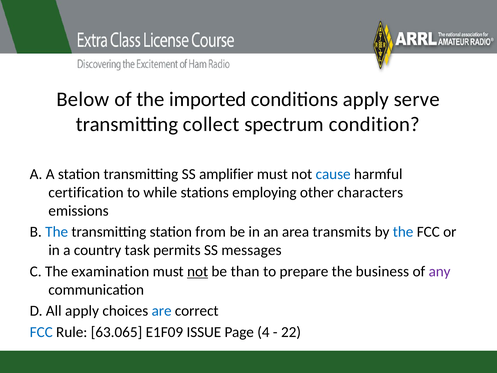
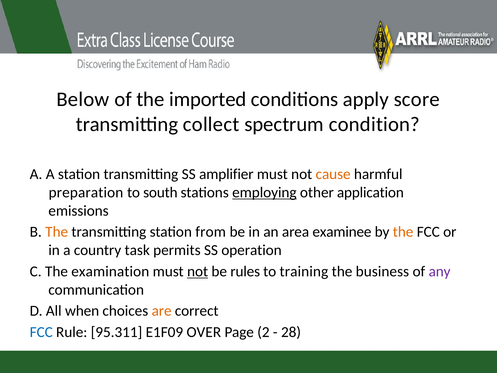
serve: serve -> score
cause colour: blue -> orange
certification: certification -> preparation
while: while -> south
employing underline: none -> present
characters: characters -> application
The at (57, 232) colour: blue -> orange
transmits: transmits -> examinee
the at (403, 232) colour: blue -> orange
messages: messages -> operation
than: than -> rules
prepare: prepare -> training
All apply: apply -> when
are colour: blue -> orange
63.065: 63.065 -> 95.311
ISSUE: ISSUE -> OVER
4: 4 -> 2
22: 22 -> 28
